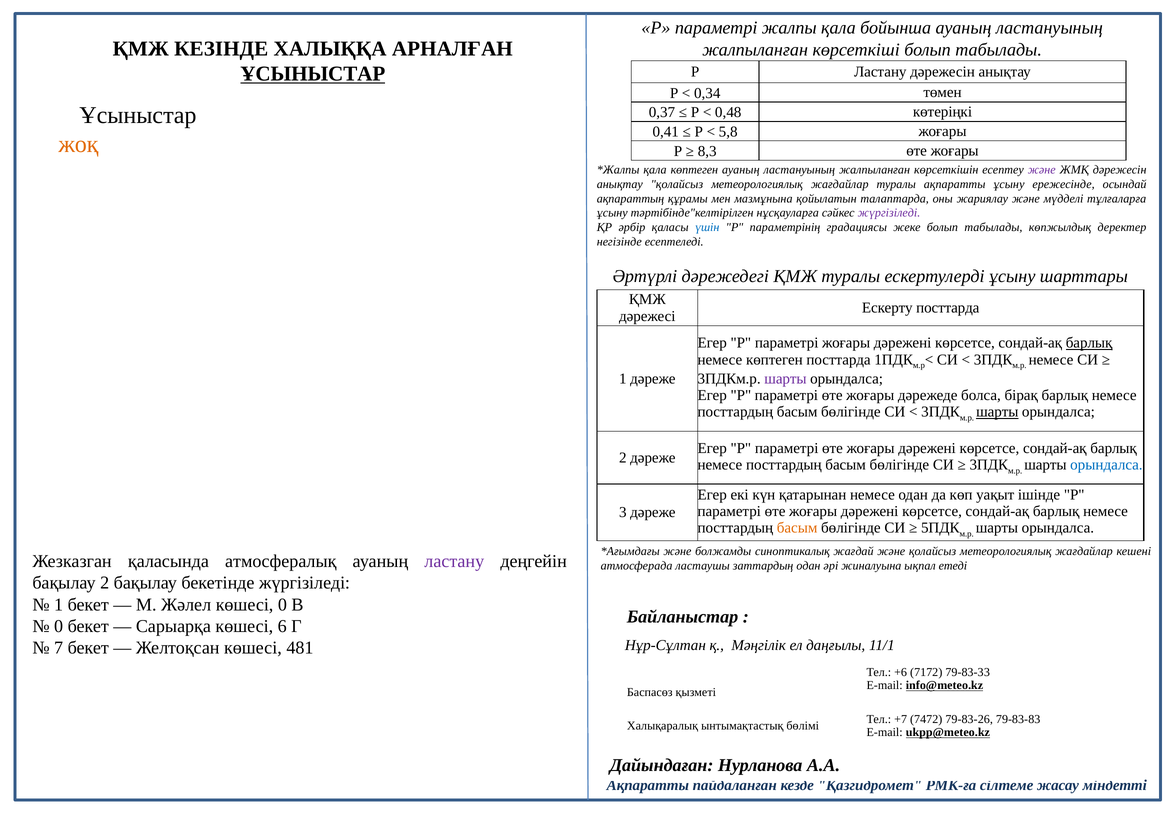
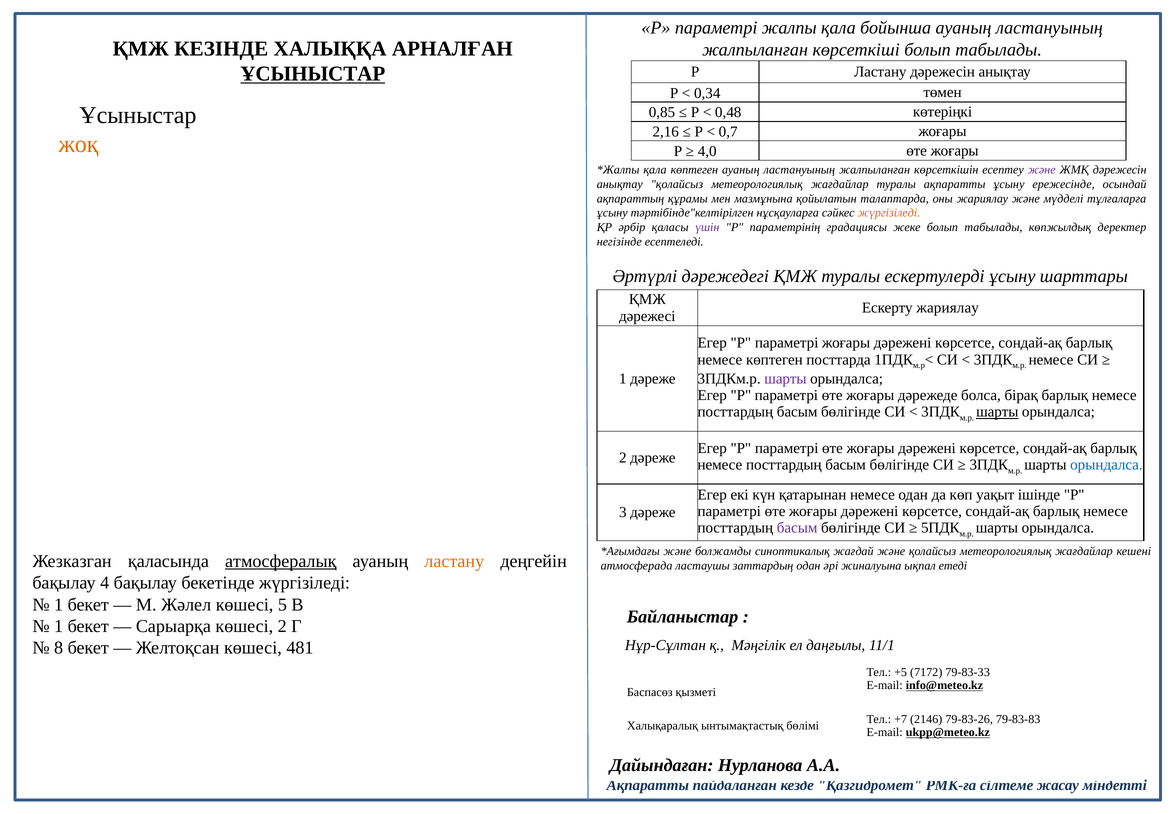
0,37: 0,37 -> 0,85
0,41: 0,41 -> 2,16
5,8: 5,8 -> 0,7
8,3: 8,3 -> 4,0
жүргізіледі at (889, 213) colour: purple -> orange
үшін colour: blue -> purple
Ескерту посттарда: посттарда -> жариялау
барлық at (1089, 343) underline: present -> none
басым at (797, 528) colour: orange -> purple
атмосфералық underline: none -> present
ластану at (454, 561) colour: purple -> orange
бақылау 2: 2 -> 4
көшесі 0: 0 -> 5
0 at (59, 626): 0 -> 1
көшесі 6: 6 -> 2
7: 7 -> 8
+6: +6 -> +5
7472: 7472 -> 2146
